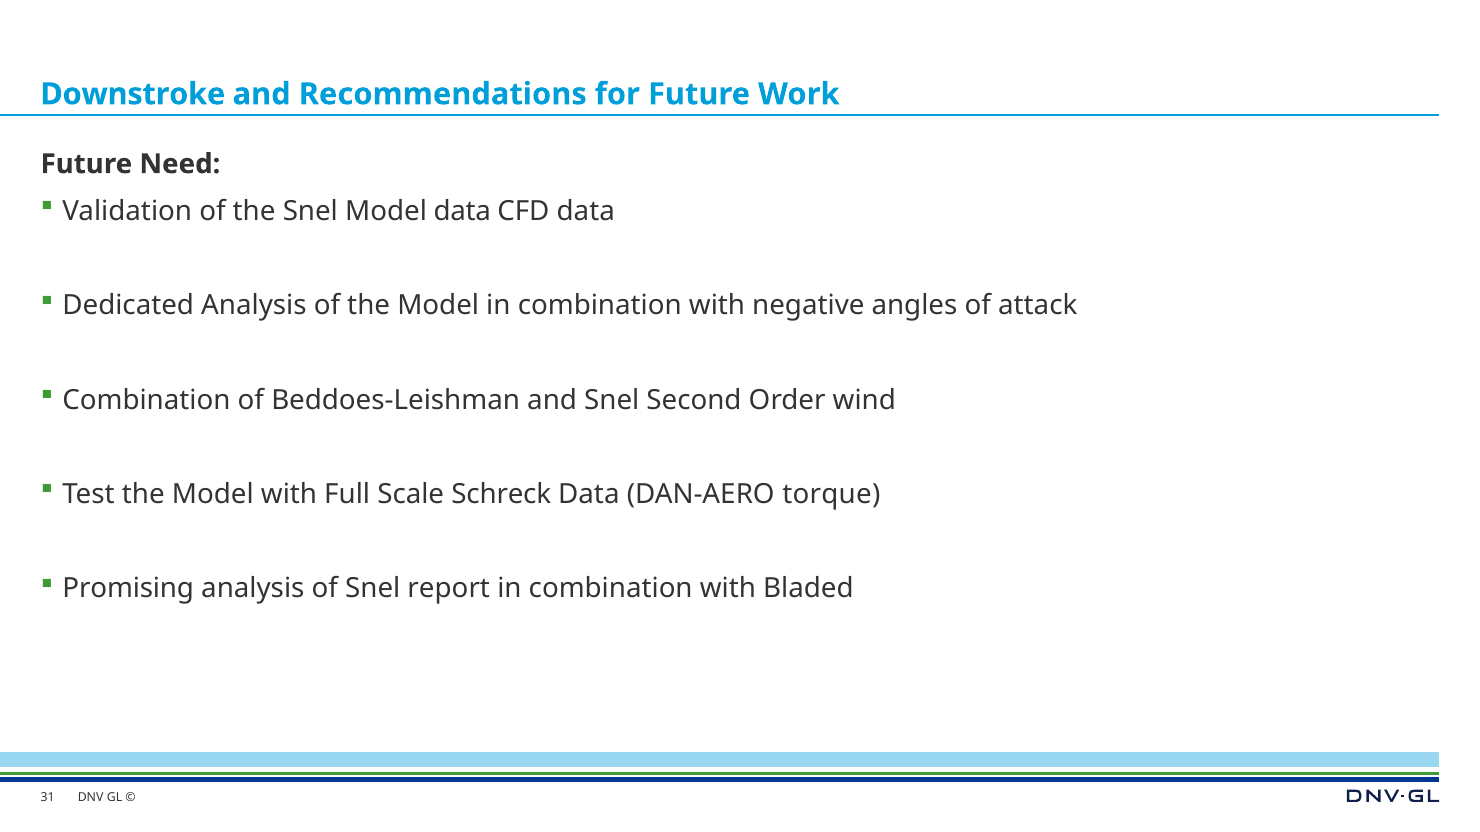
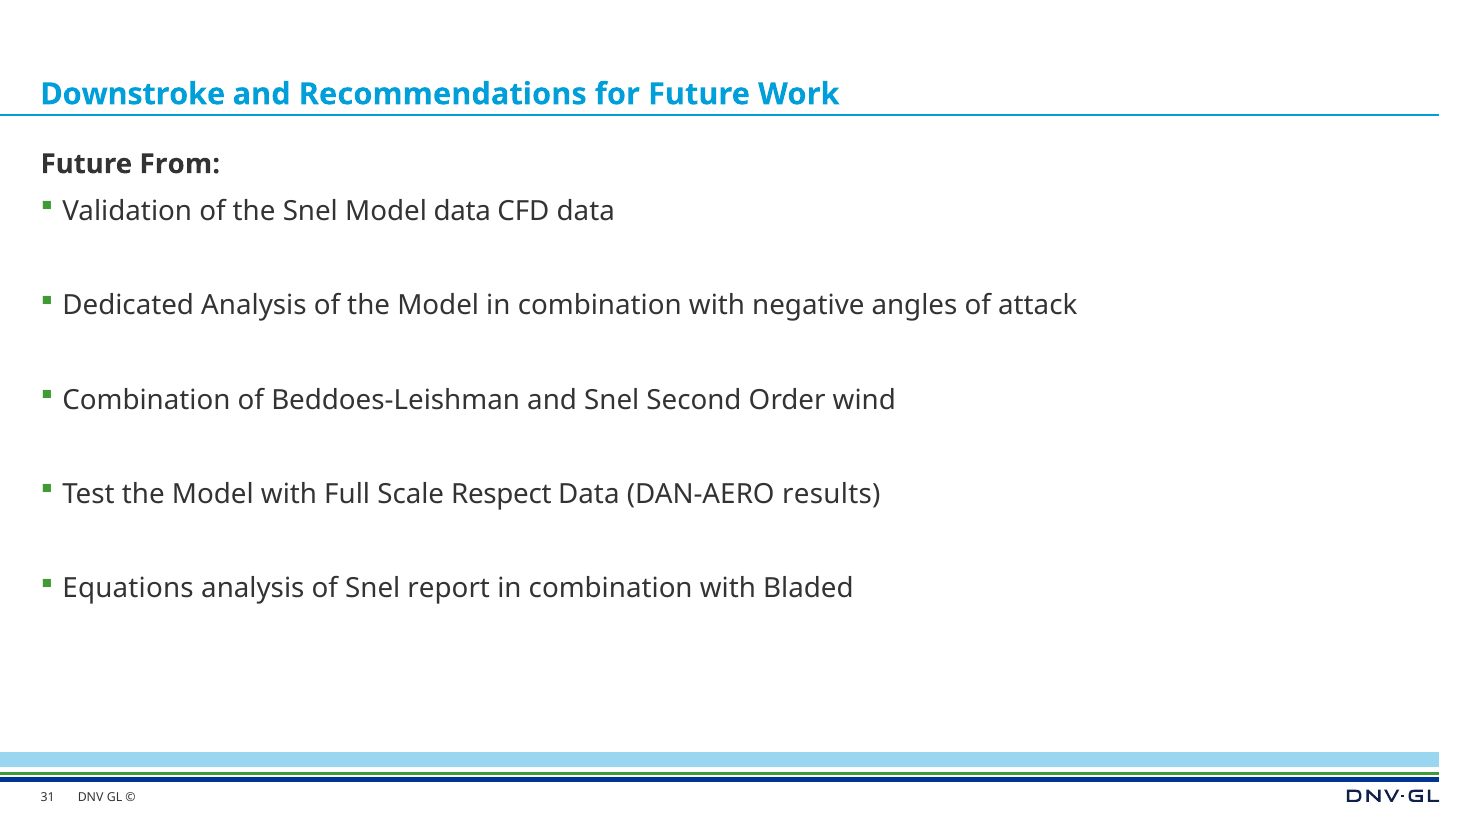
Need: Need -> From
Schreck: Schreck -> Respect
torque: torque -> results
Promising: Promising -> Equations
